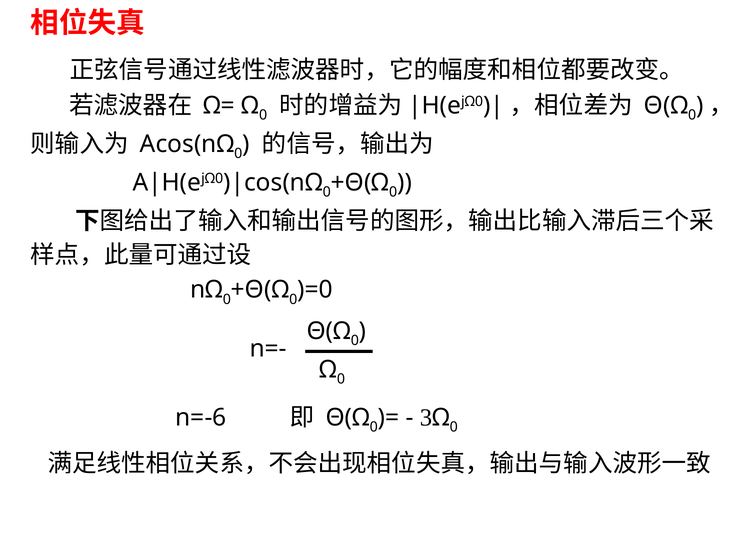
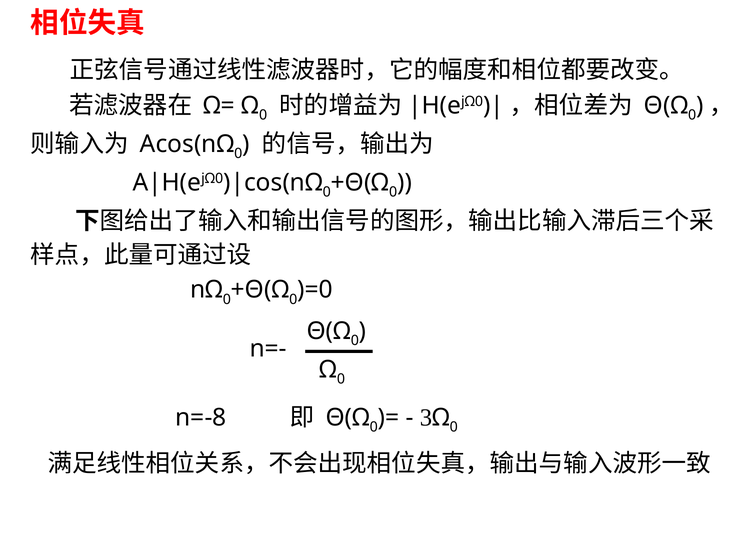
n=-6: n=-6 -> n=-8
